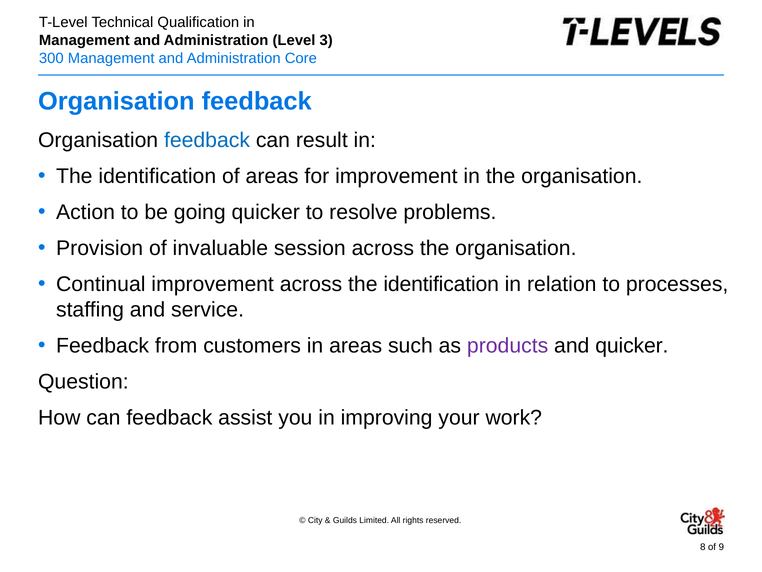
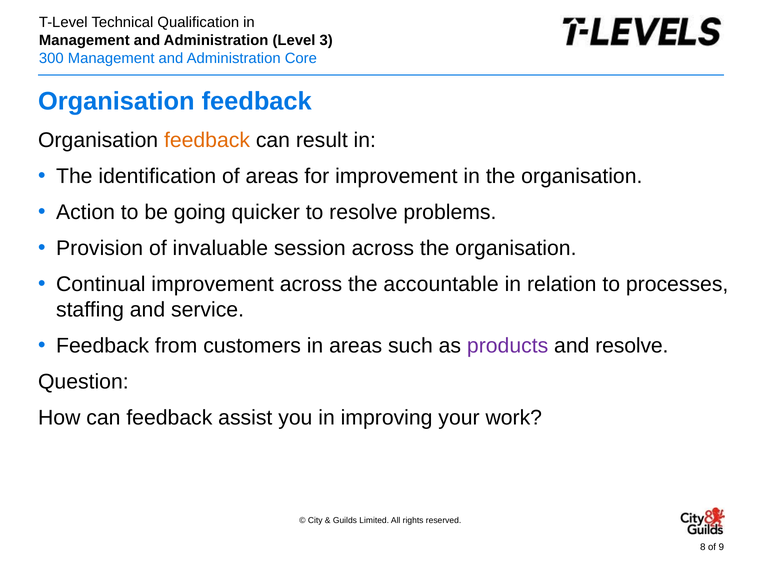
feedback at (207, 140) colour: blue -> orange
across the identification: identification -> accountable
and quicker: quicker -> resolve
